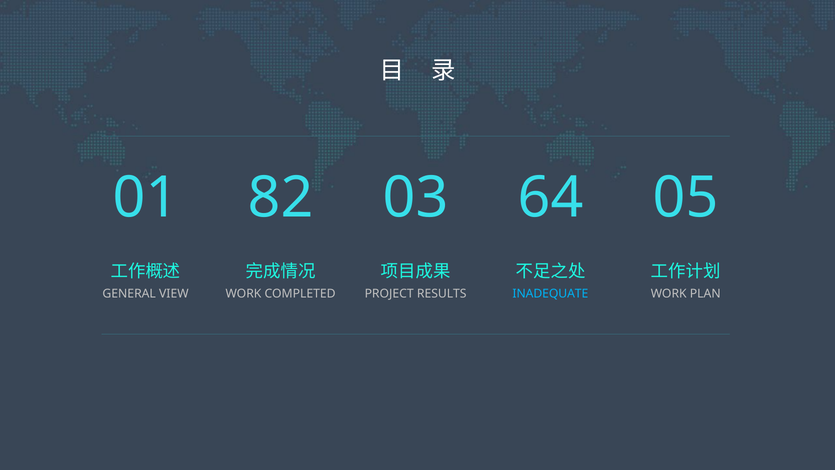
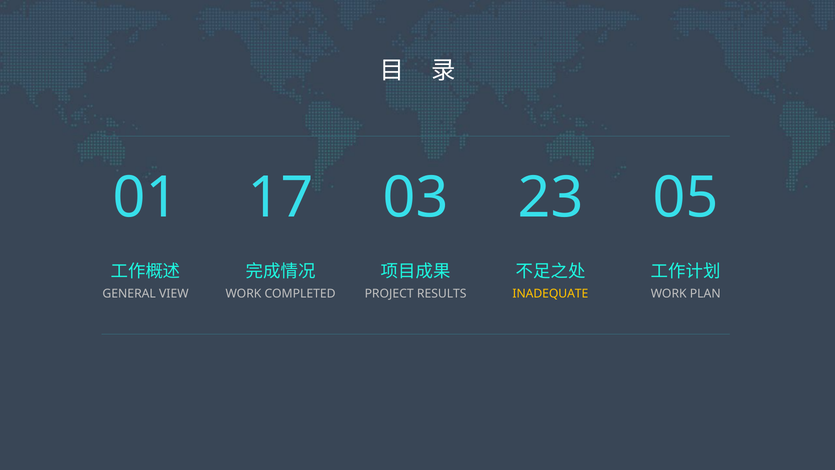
82: 82 -> 17
64: 64 -> 23
INADEQUATE colour: light blue -> yellow
